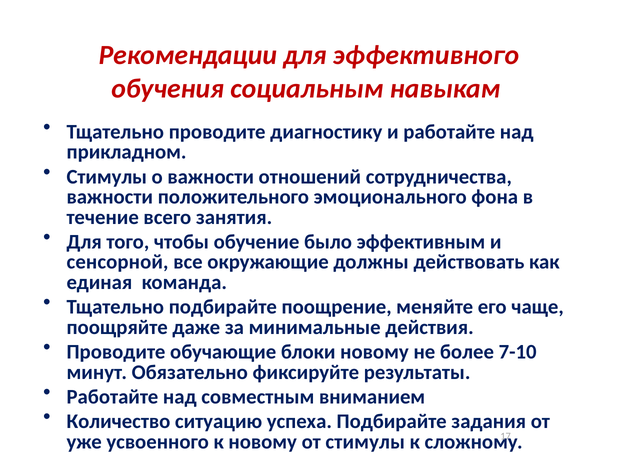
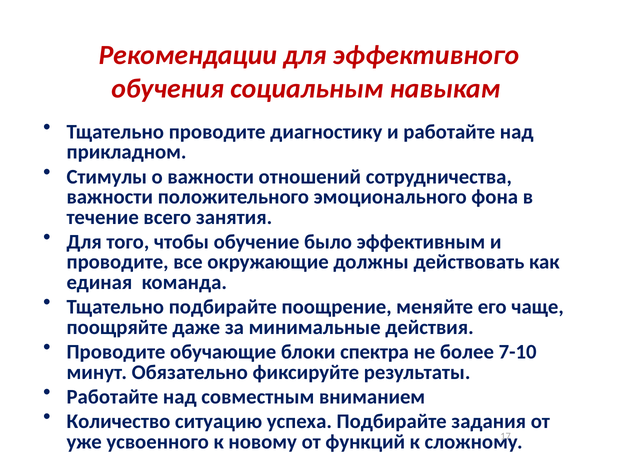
сенсорной at (118, 262): сенсорной -> проводите
блоки новому: новому -> спектра
от стимулы: стимулы -> функций
